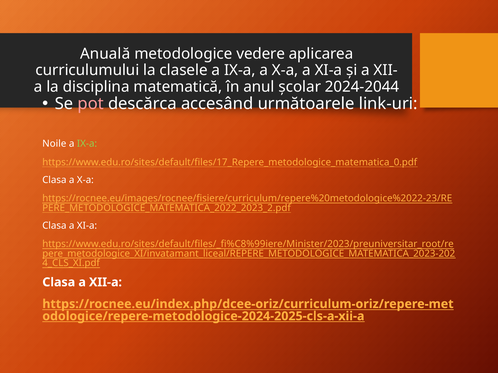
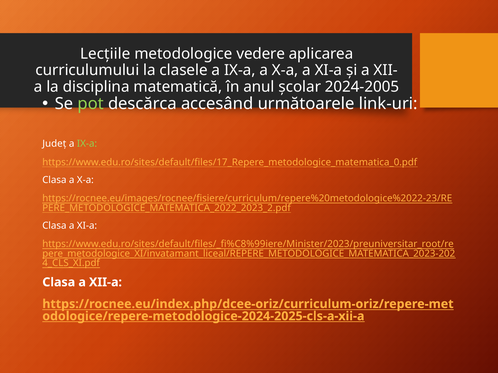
Anuală: Anuală -> Lecțiile
2024-2044: 2024-2044 -> 2024-2005
pot colour: pink -> light green
Noile: Noile -> Județ
